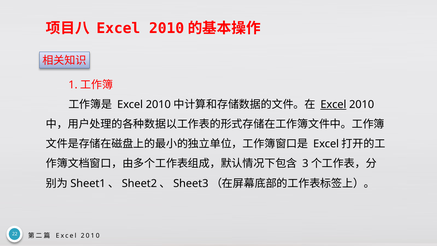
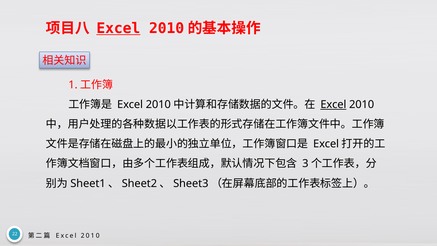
Excel at (118, 28) underline: none -> present
